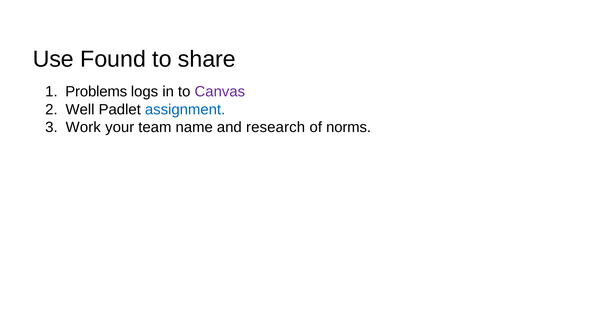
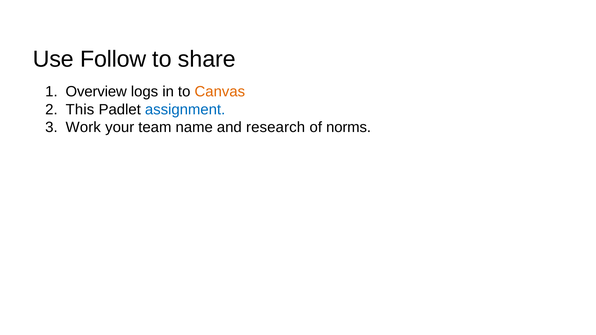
Found: Found -> Follow
Problems: Problems -> Overview
Canvas colour: purple -> orange
Well: Well -> This
